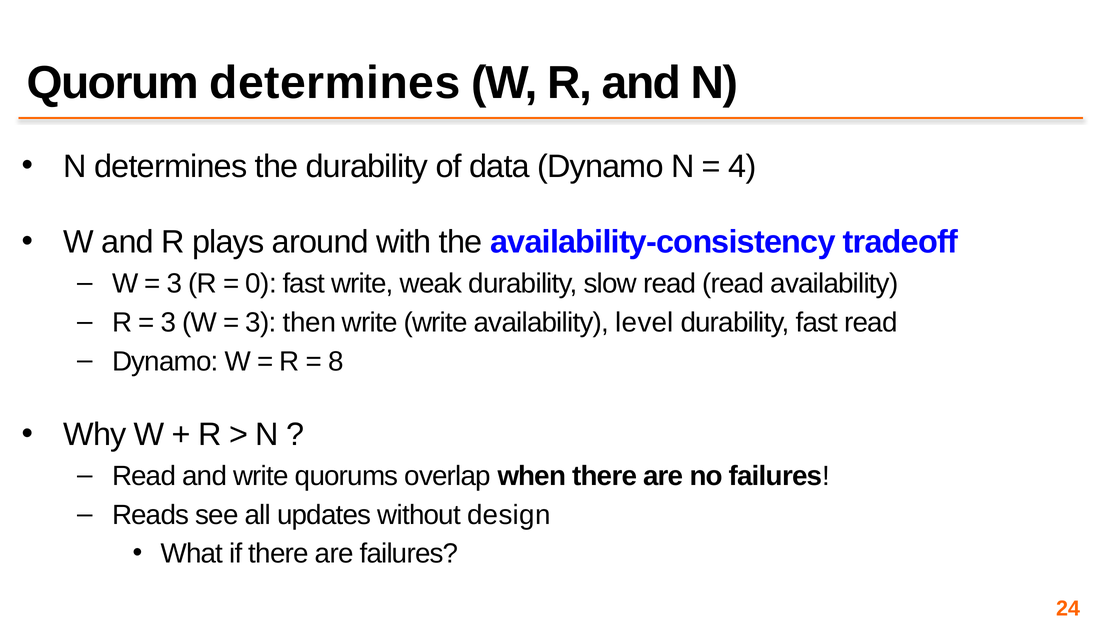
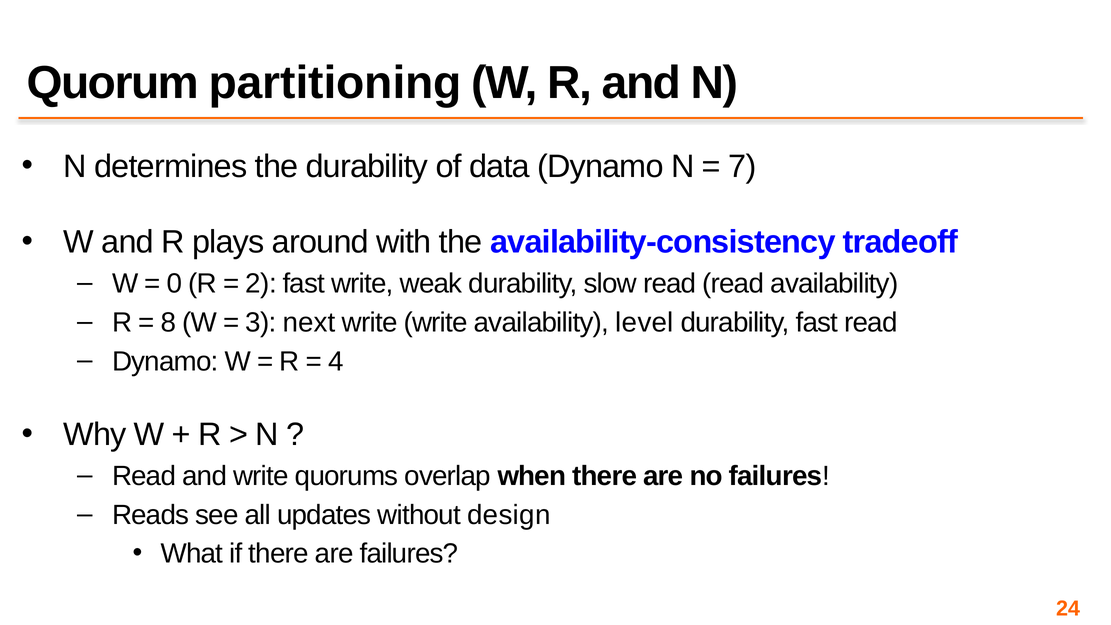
Quorum determines: determines -> partitioning
4: 4 -> 7
3 at (174, 284): 3 -> 0
0: 0 -> 2
3 at (168, 323): 3 -> 8
then: then -> next
8: 8 -> 4
